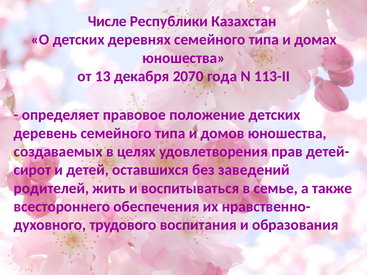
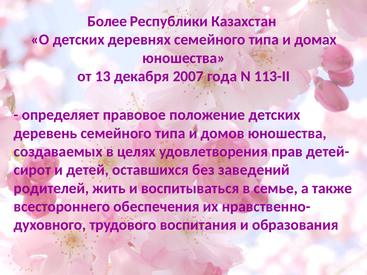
Числе: Числе -> Более
2070: 2070 -> 2007
